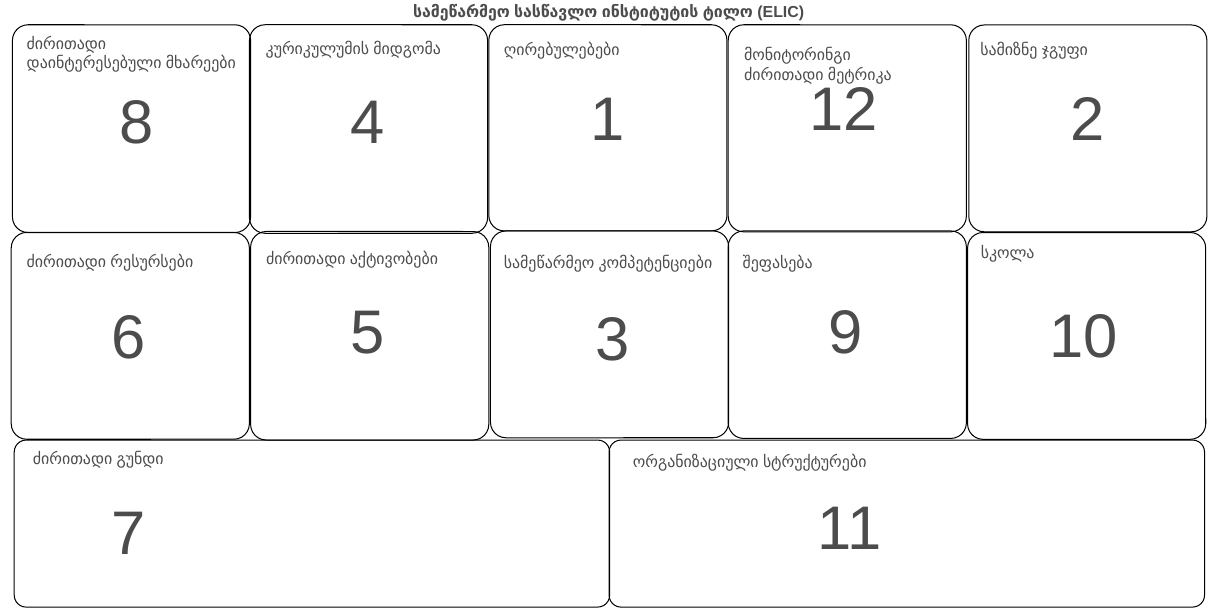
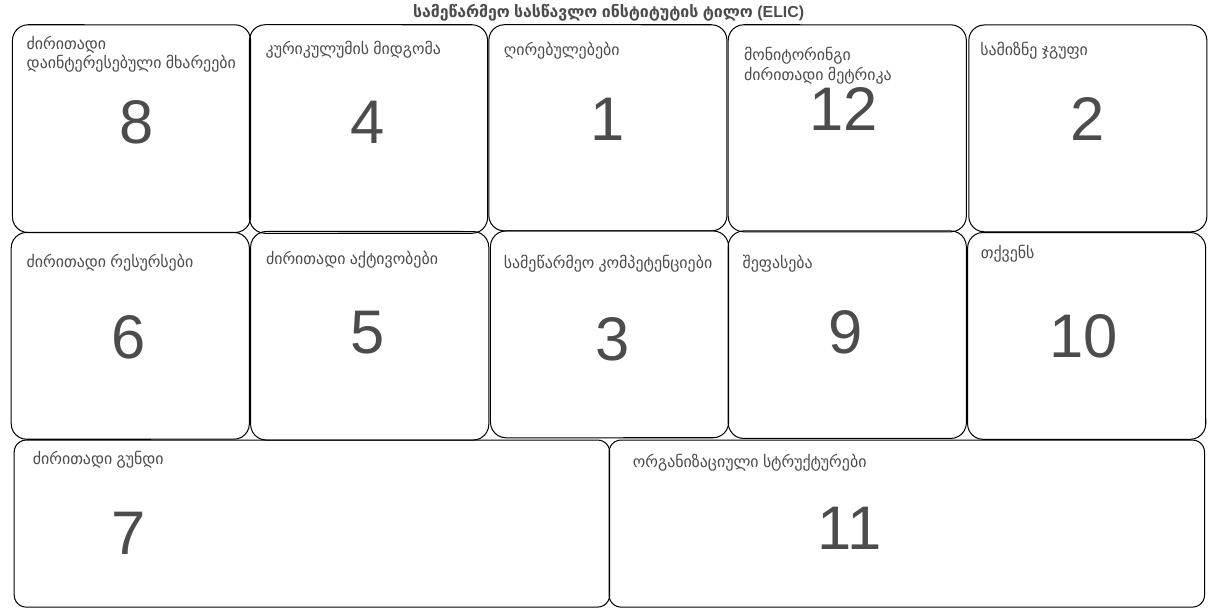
სკოლა: სკოლა -> თქვენს
